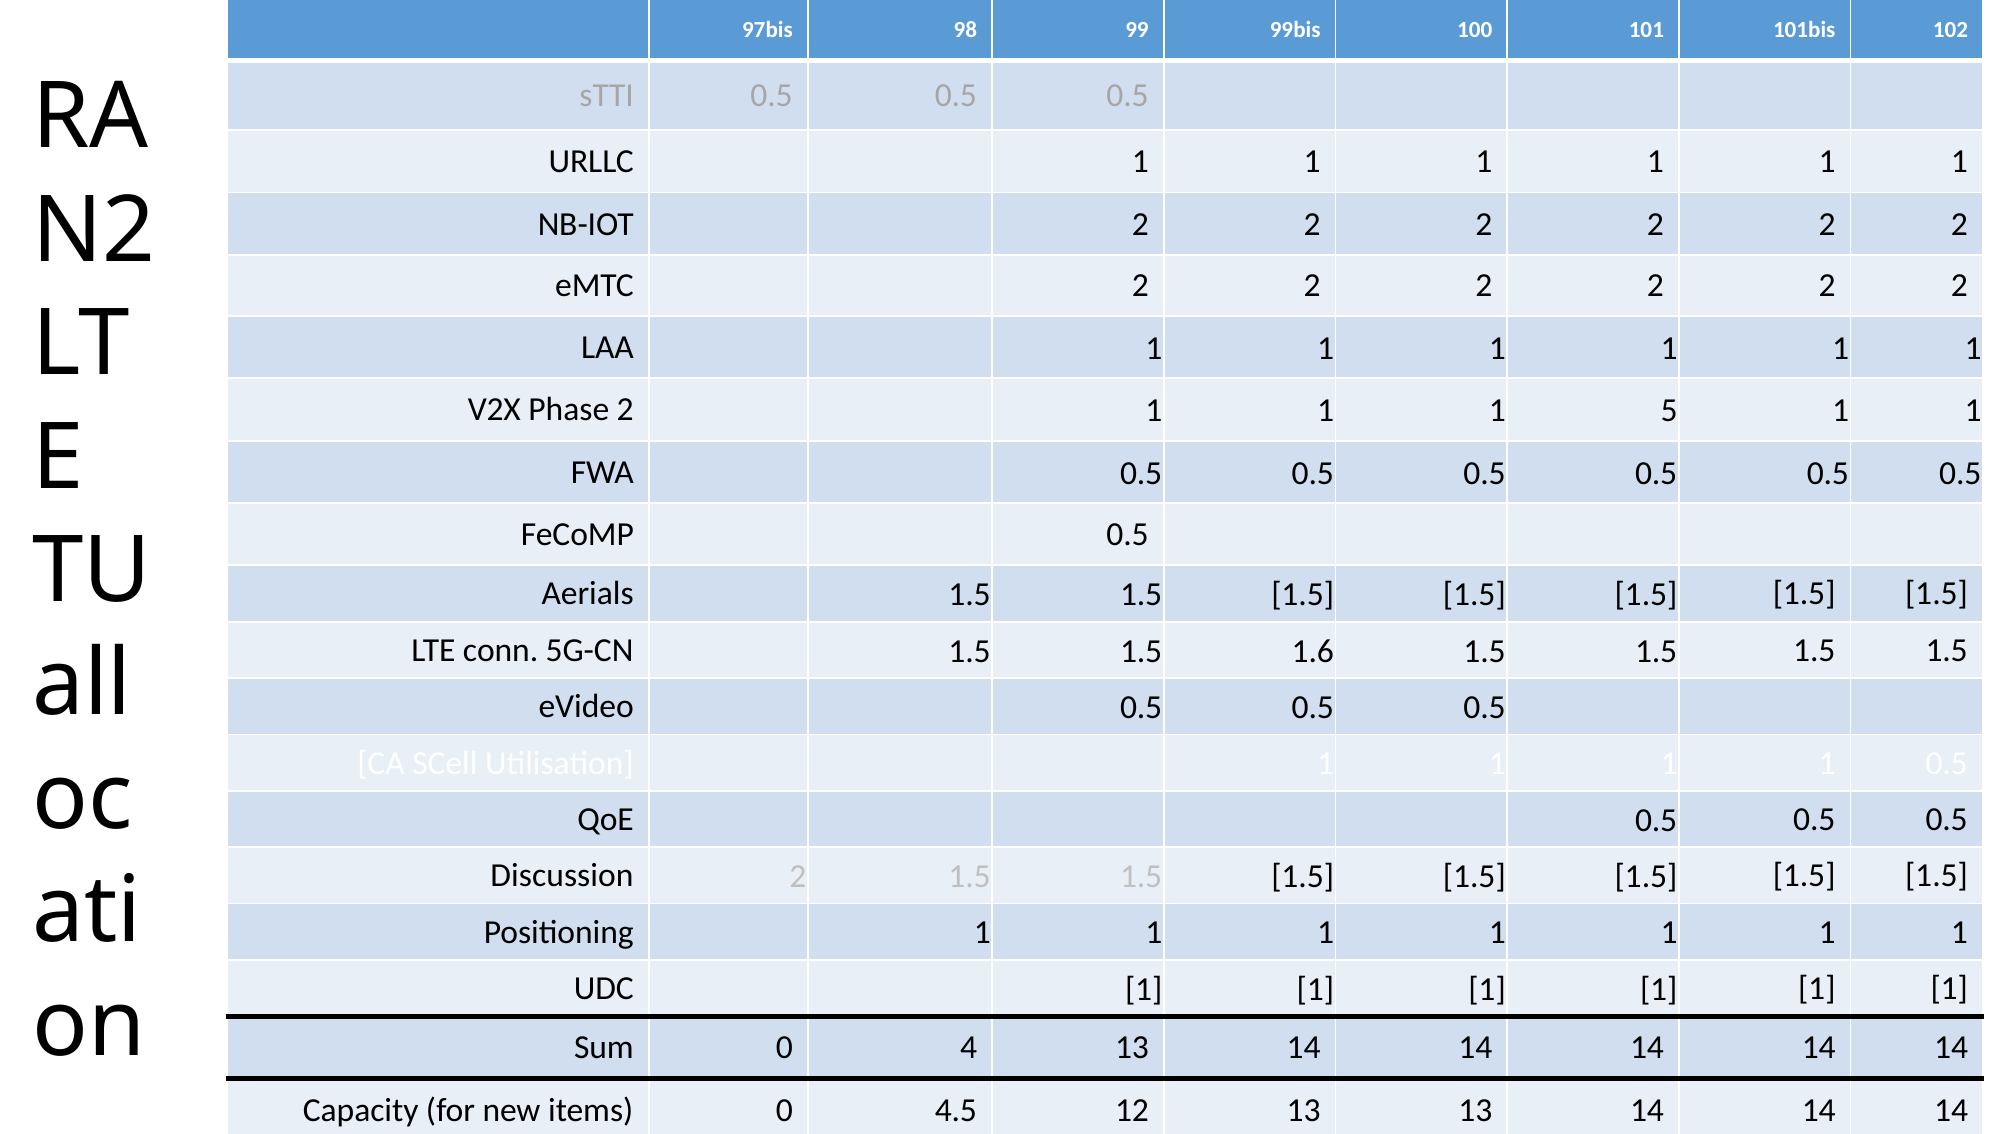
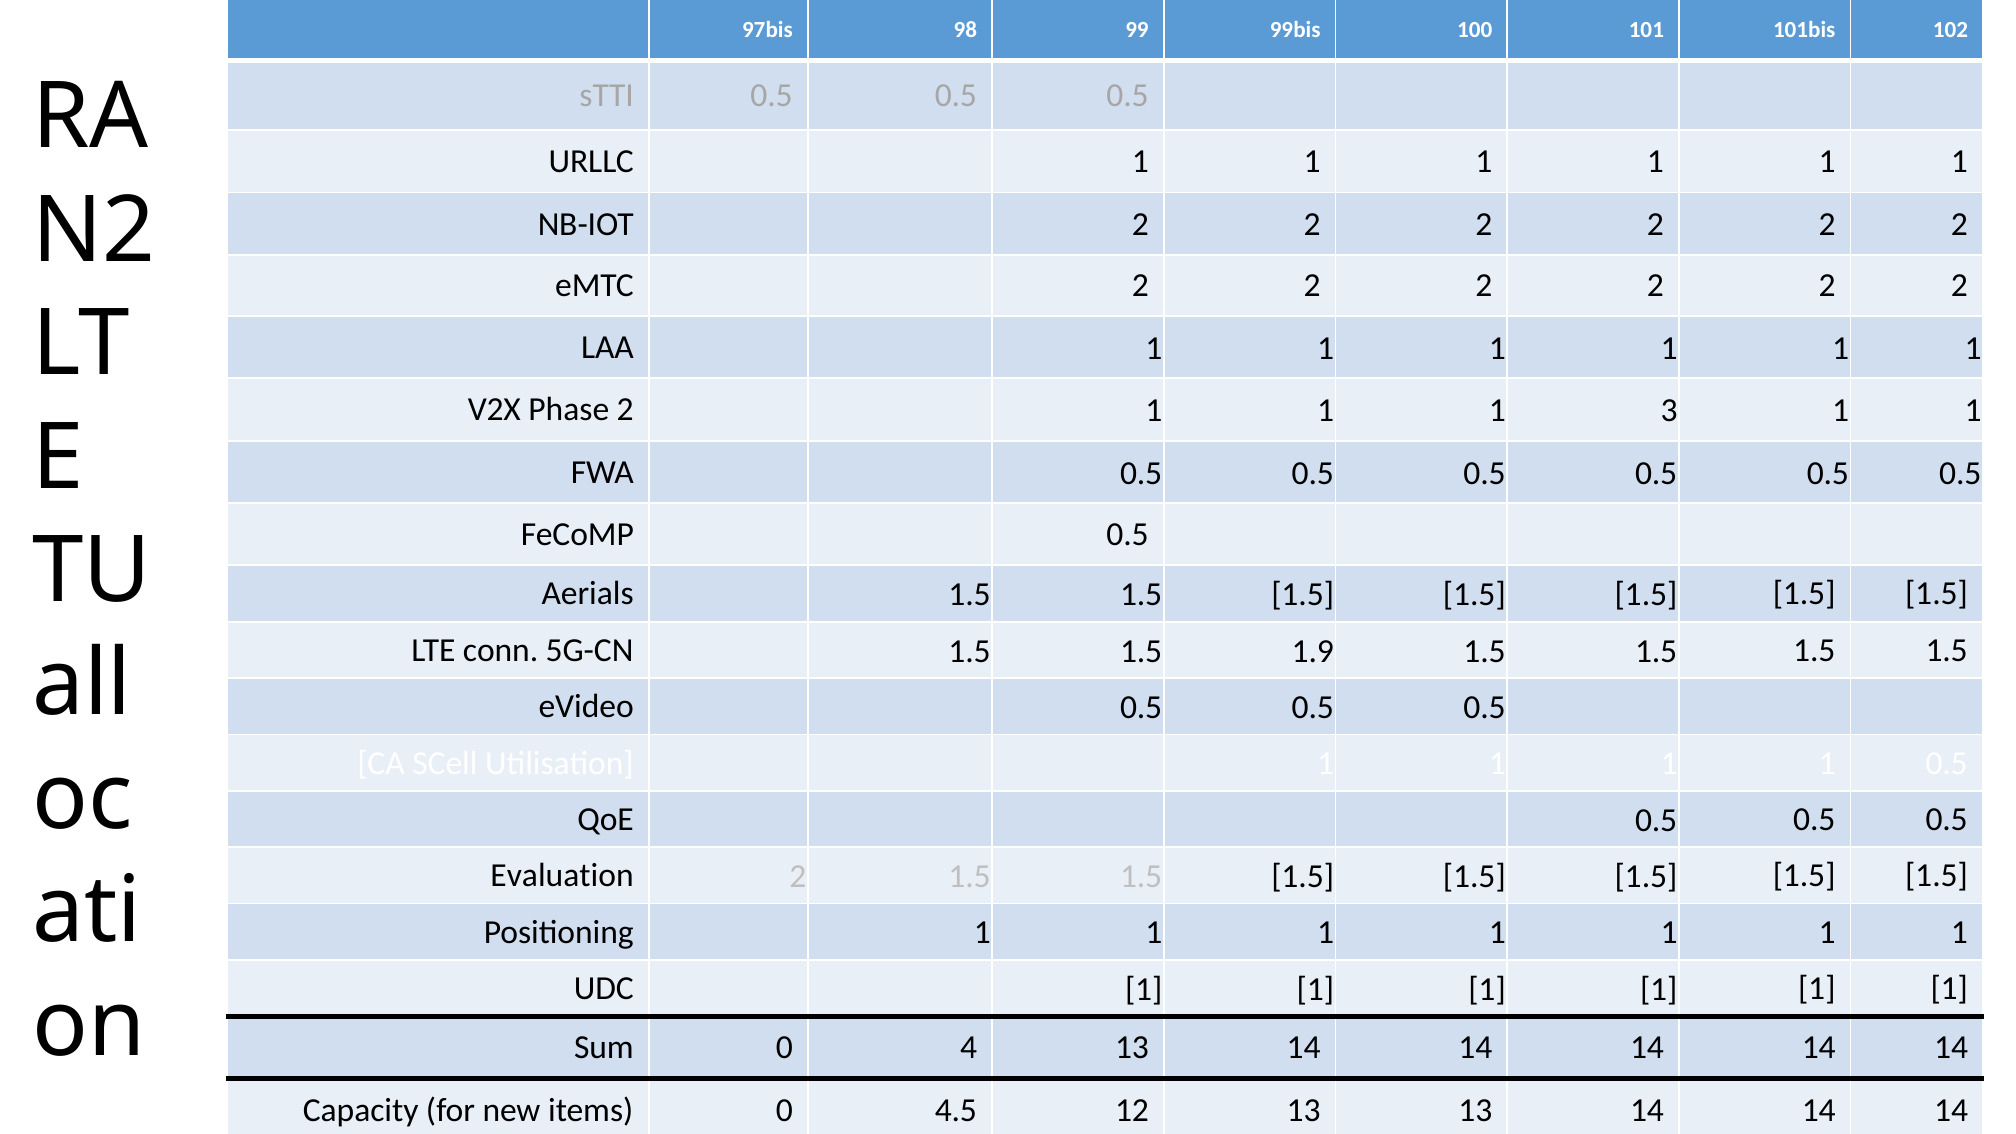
5: 5 -> 3
1.6: 1.6 -> 1.9
Discussion: Discussion -> Evaluation
